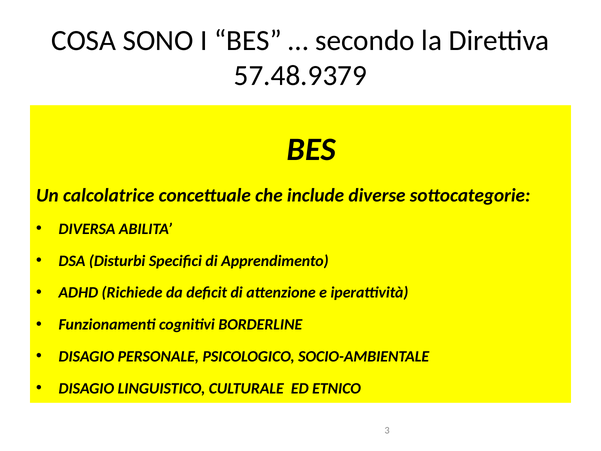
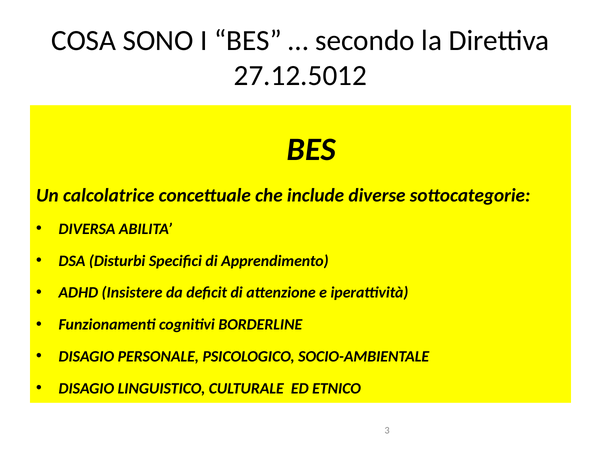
57.48.9379: 57.48.9379 -> 27.12.5012
Richiede: Richiede -> Insistere
